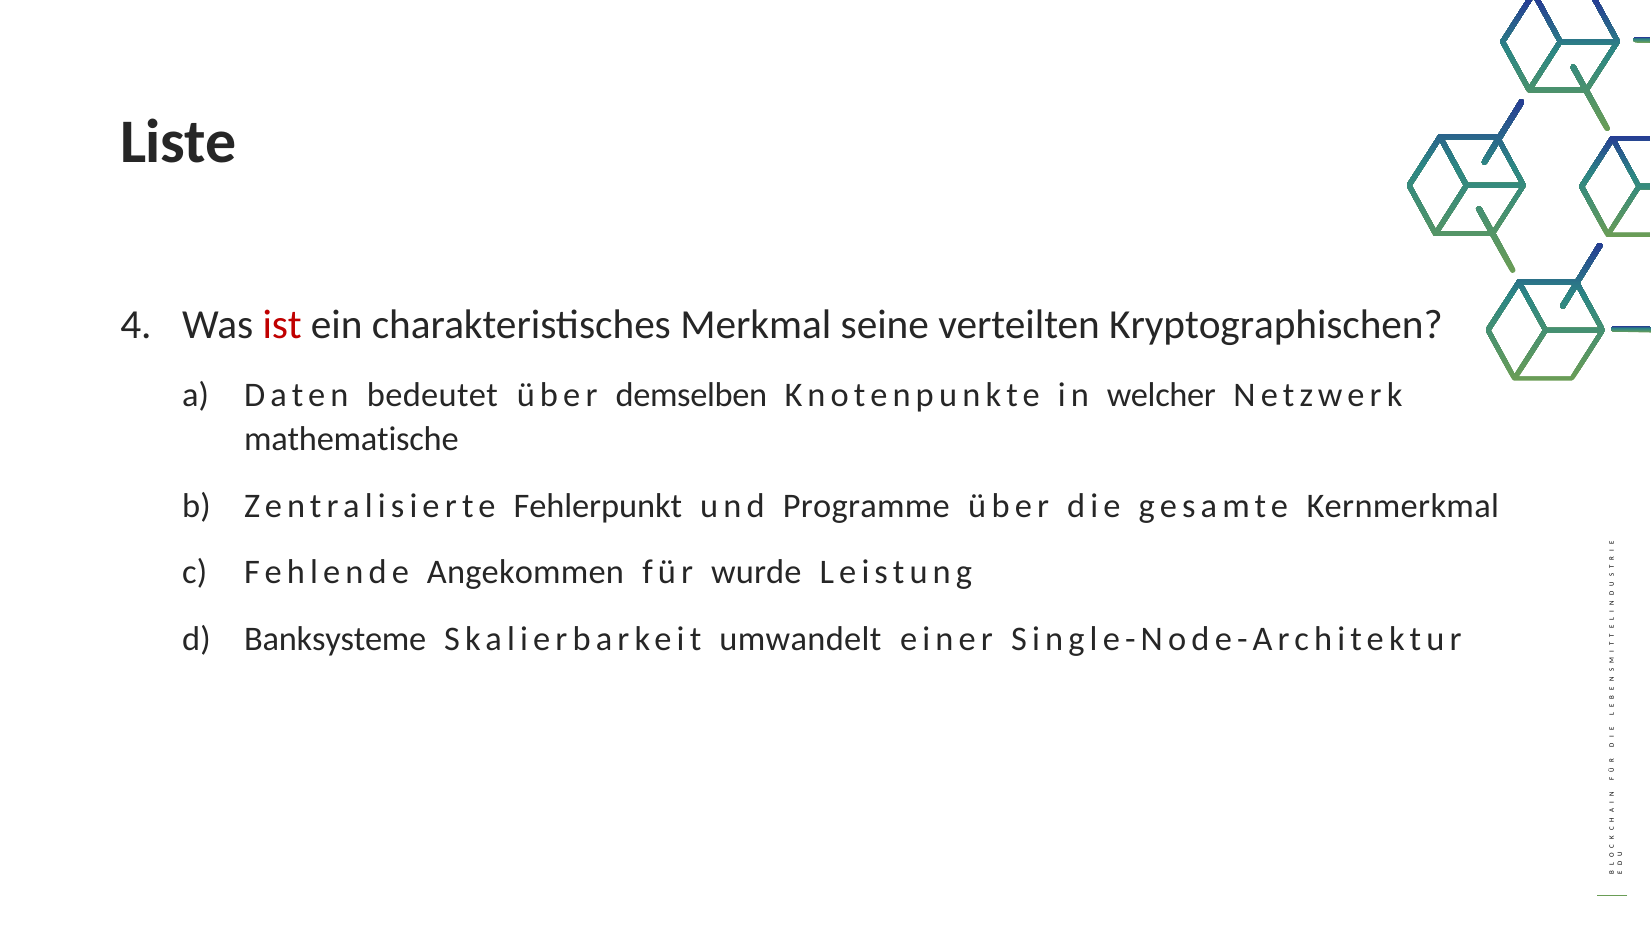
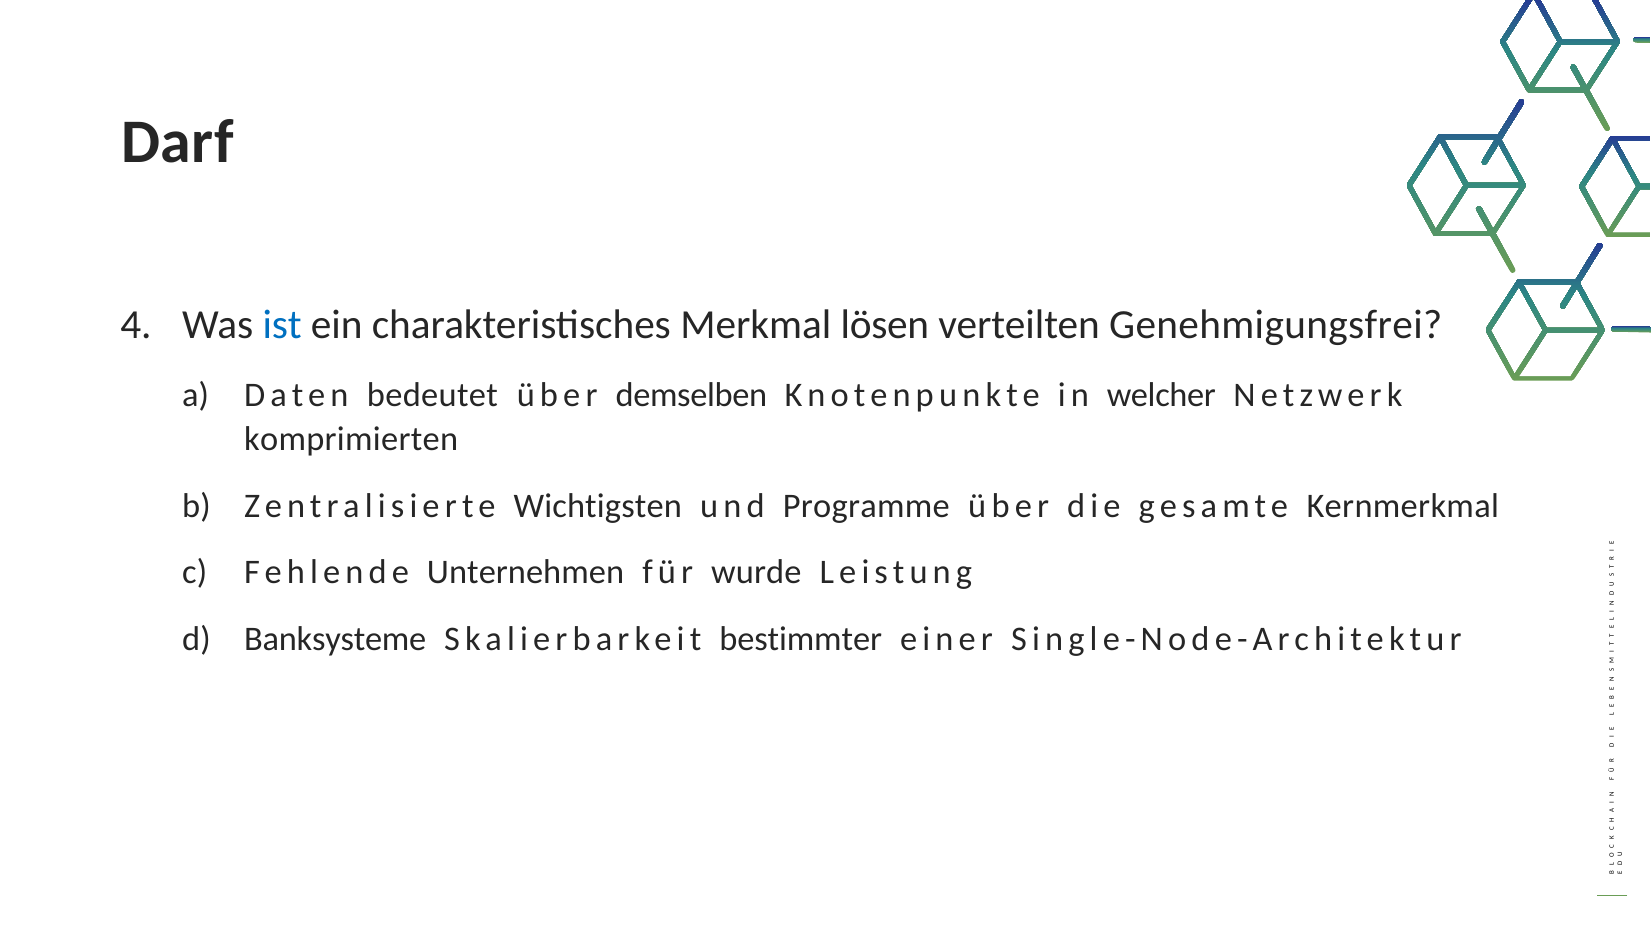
Liste: Liste -> Darf
ist colour: red -> blue
seine: seine -> lösen
Kryptographischen: Kryptographischen -> Genehmigungsfrei
mathematische: mathematische -> komprimierten
Fehlerpunkt: Fehlerpunkt -> Wichtigsten
Angekommen: Angekommen -> Unternehmen
umwandelt: umwandelt -> bestimmter
